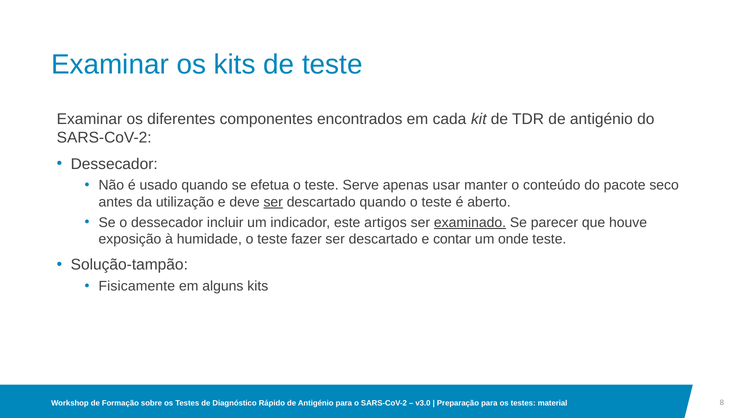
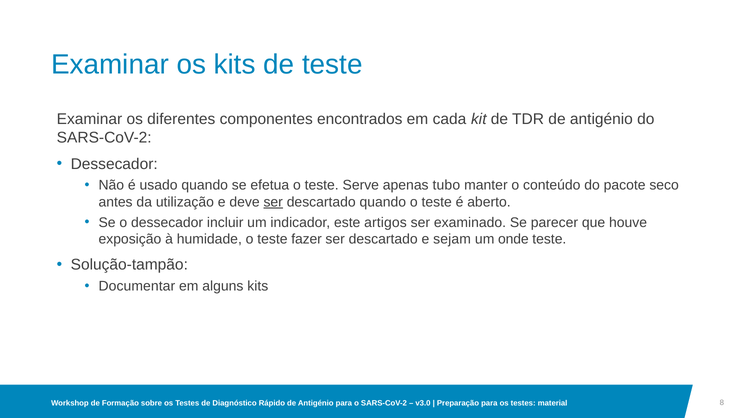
usar: usar -> tubo
examinado underline: present -> none
contar: contar -> sejam
Fisicamente: Fisicamente -> Documentar
